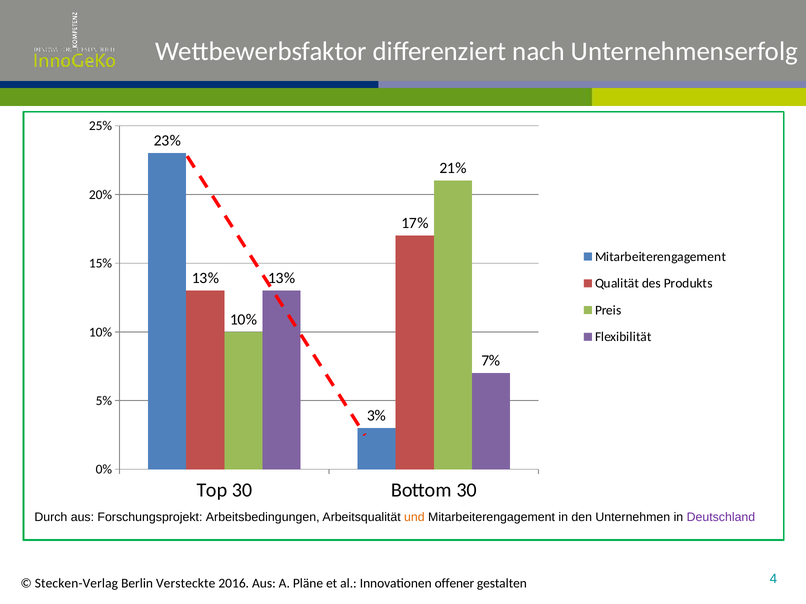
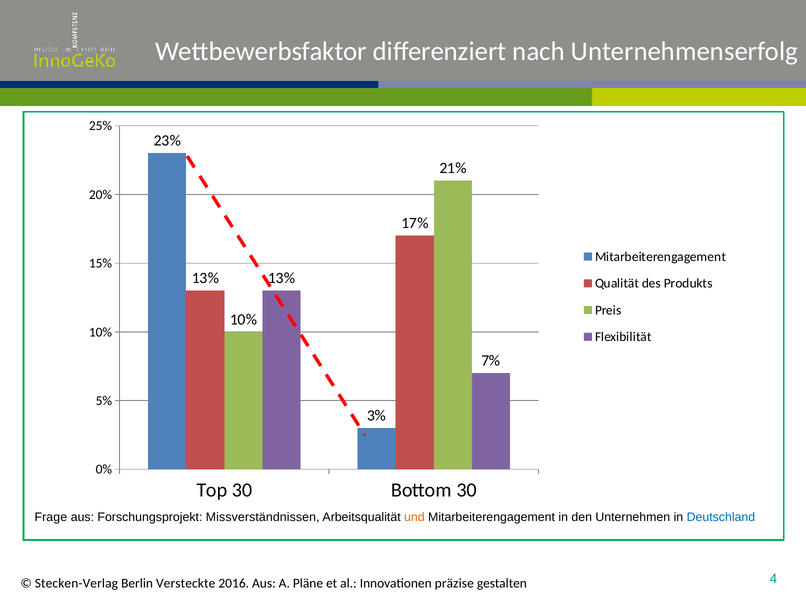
Durch: Durch -> Frage
Arbeitsbedingungen: Arbeitsbedingungen -> Missverständnissen
Deutschland colour: purple -> blue
offener: offener -> präzise
